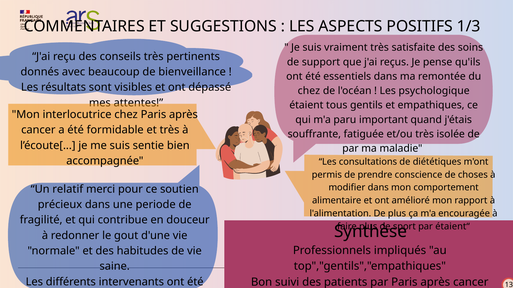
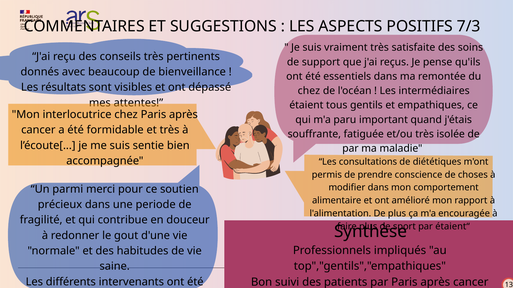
1/3: 1/3 -> 7/3
psychologique: psychologique -> intermédiaires
relatif: relatif -> parmi
